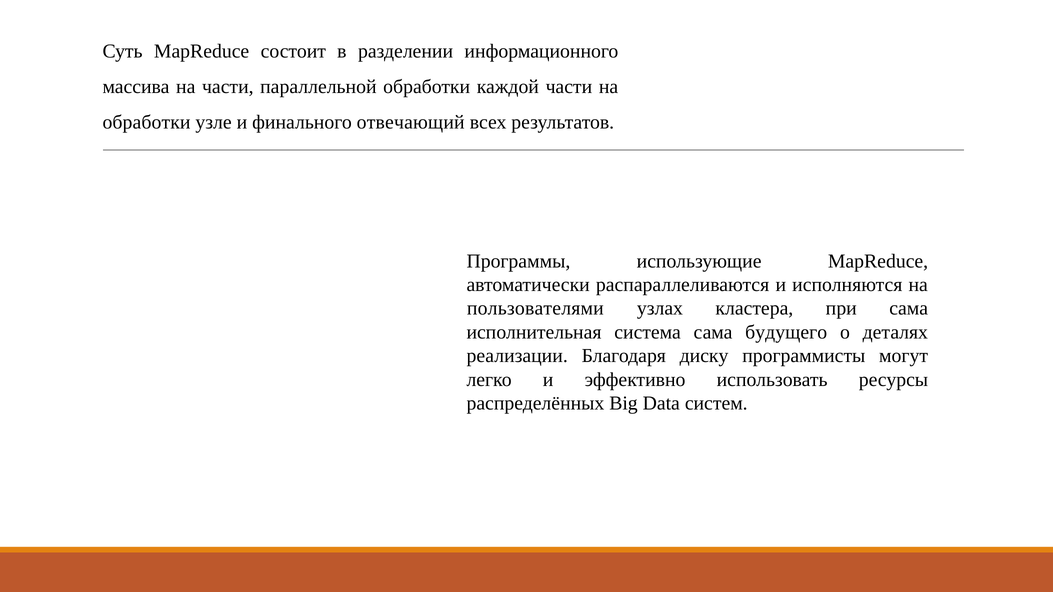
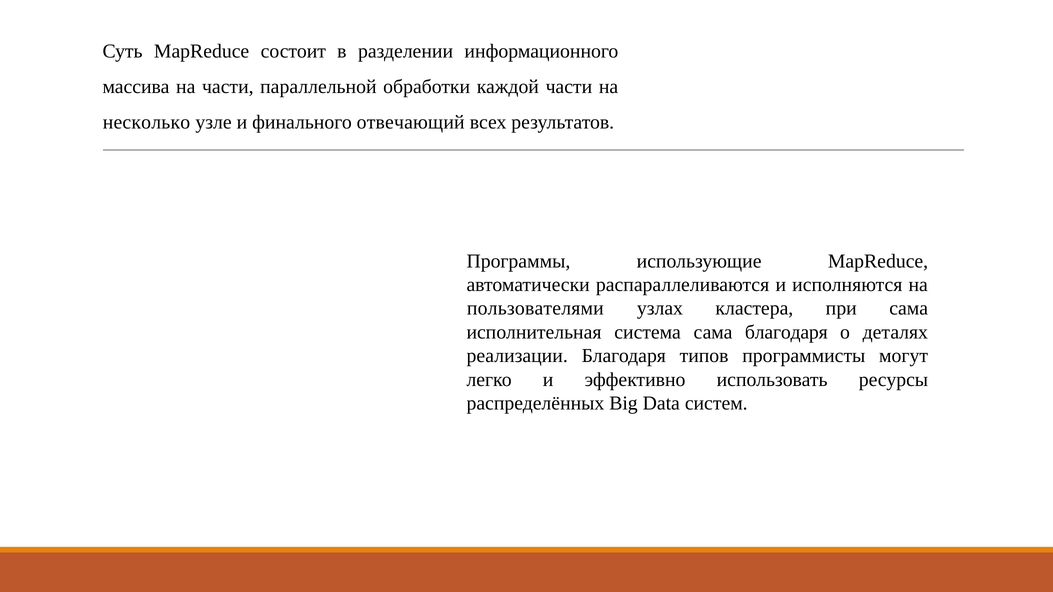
обработки at (147, 122): обработки -> несколько
сама будущего: будущего -> благодаря
диску: диску -> типов
